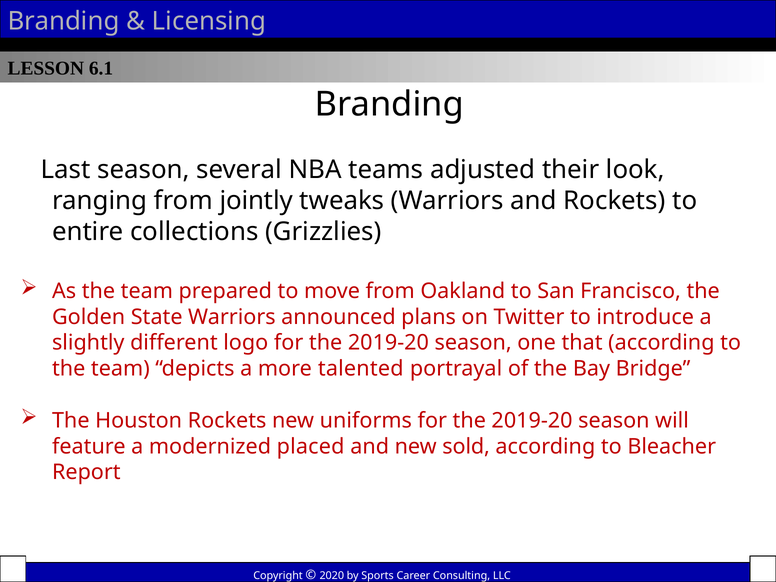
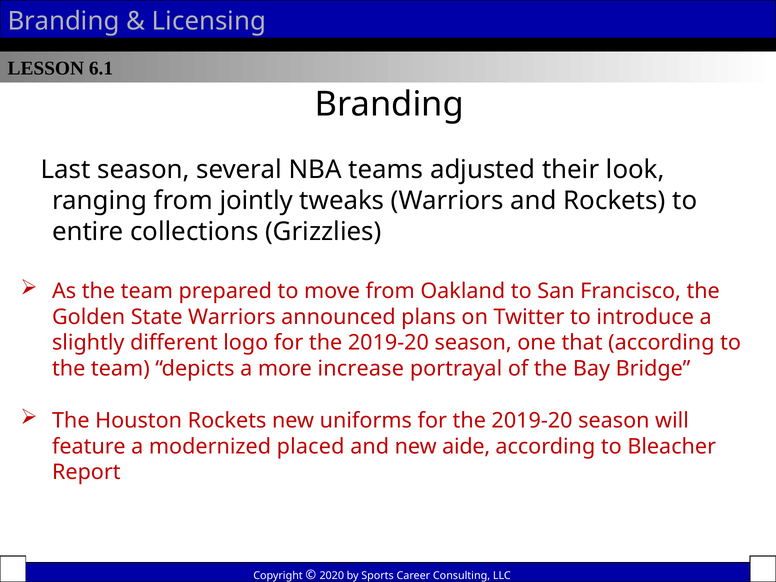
talented: talented -> increase
sold: sold -> aide
